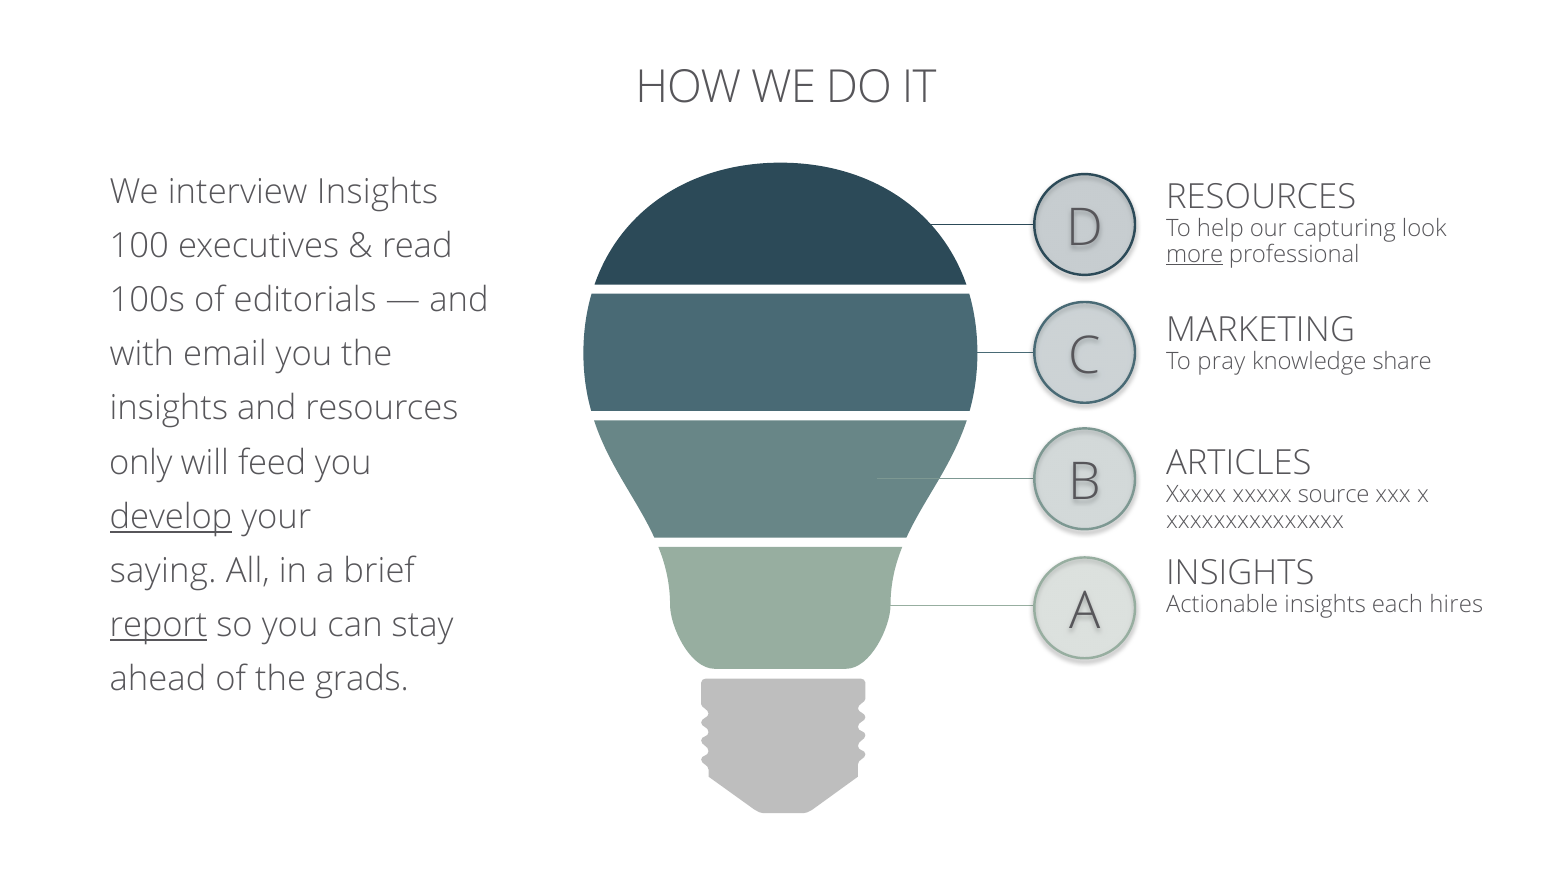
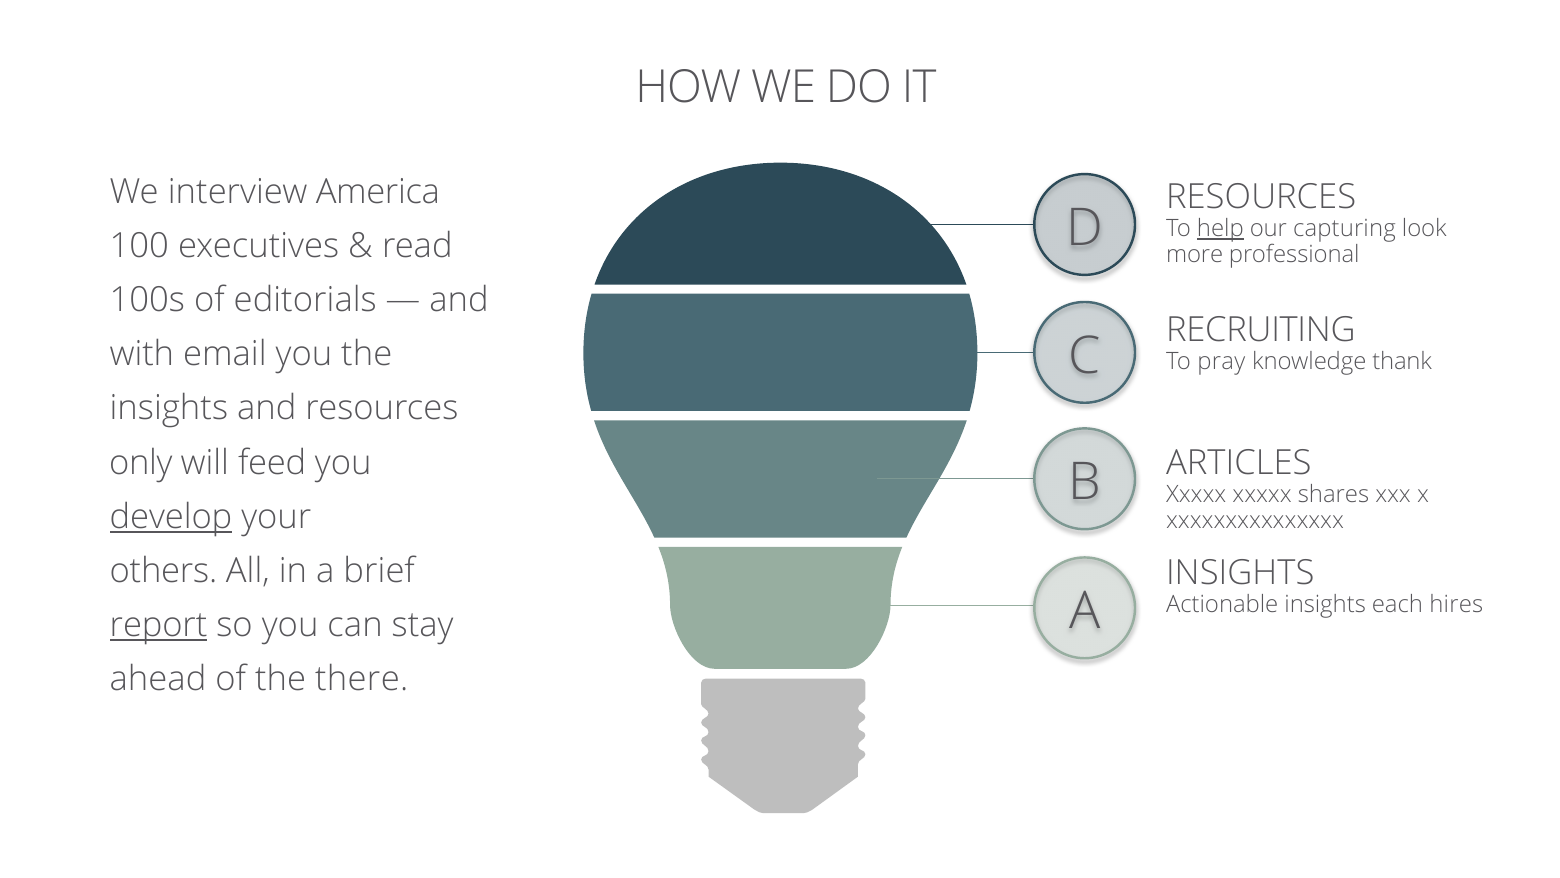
interview Insights: Insights -> America
help underline: none -> present
more underline: present -> none
MARKETING: MARKETING -> RECRUITING
share: share -> thank
source: source -> shares
saying: saying -> others
grads: grads -> there
